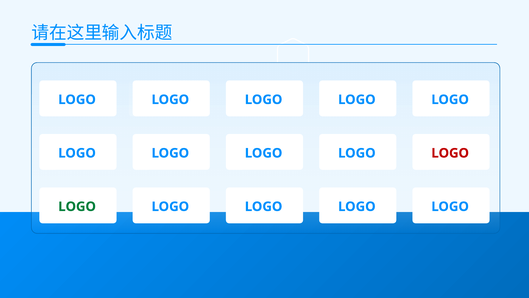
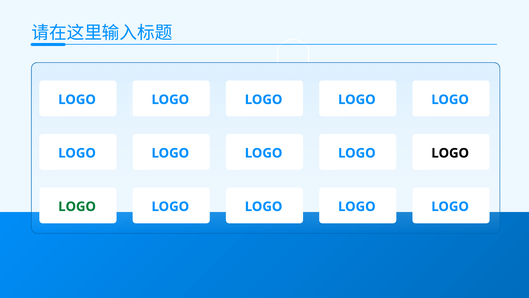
LOGO at (450, 153) colour: red -> black
